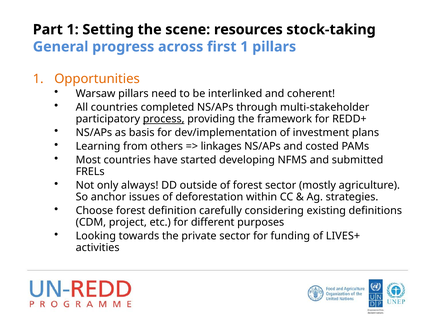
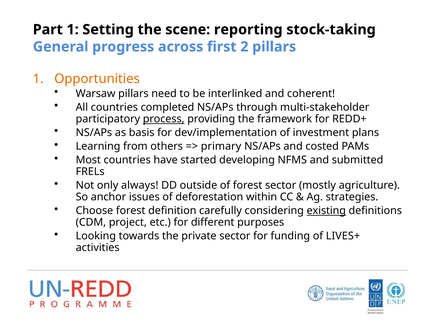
resources: resources -> reporting
first 1: 1 -> 2
linkages: linkages -> primary
existing underline: none -> present
